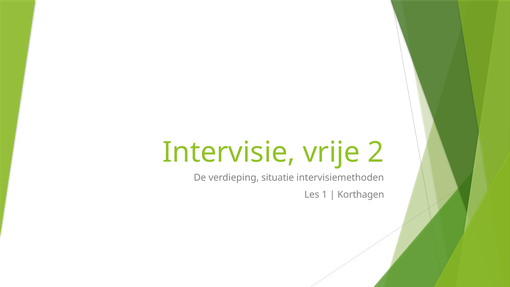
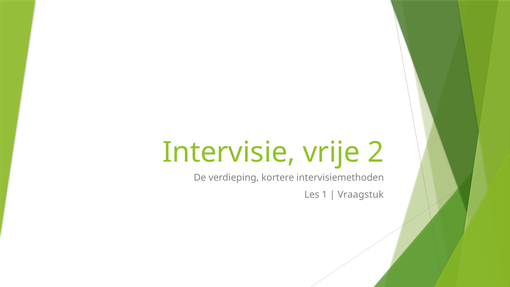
situatie: situatie -> kortere
Korthagen: Korthagen -> Vraagstuk
